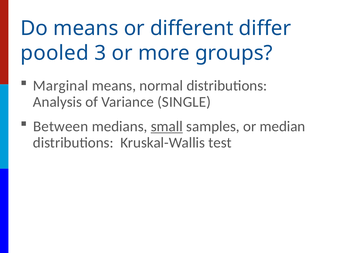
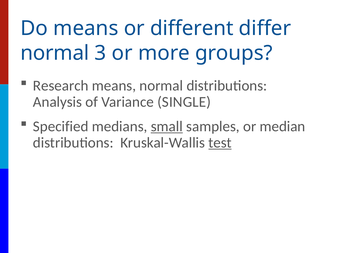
pooled at (55, 53): pooled -> normal
Marginal: Marginal -> Research
Between: Between -> Specified
test underline: none -> present
